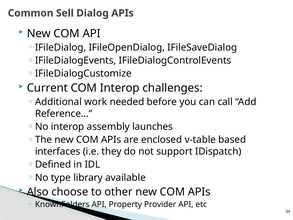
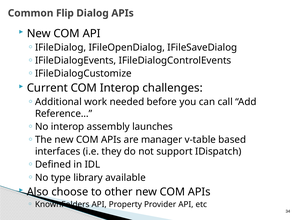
Sell: Sell -> Flip
enclosed: enclosed -> manager
